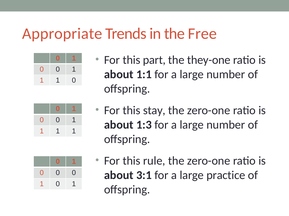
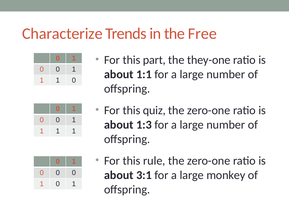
Appropriate: Appropriate -> Characterize
stay: stay -> quiz
practice: practice -> monkey
